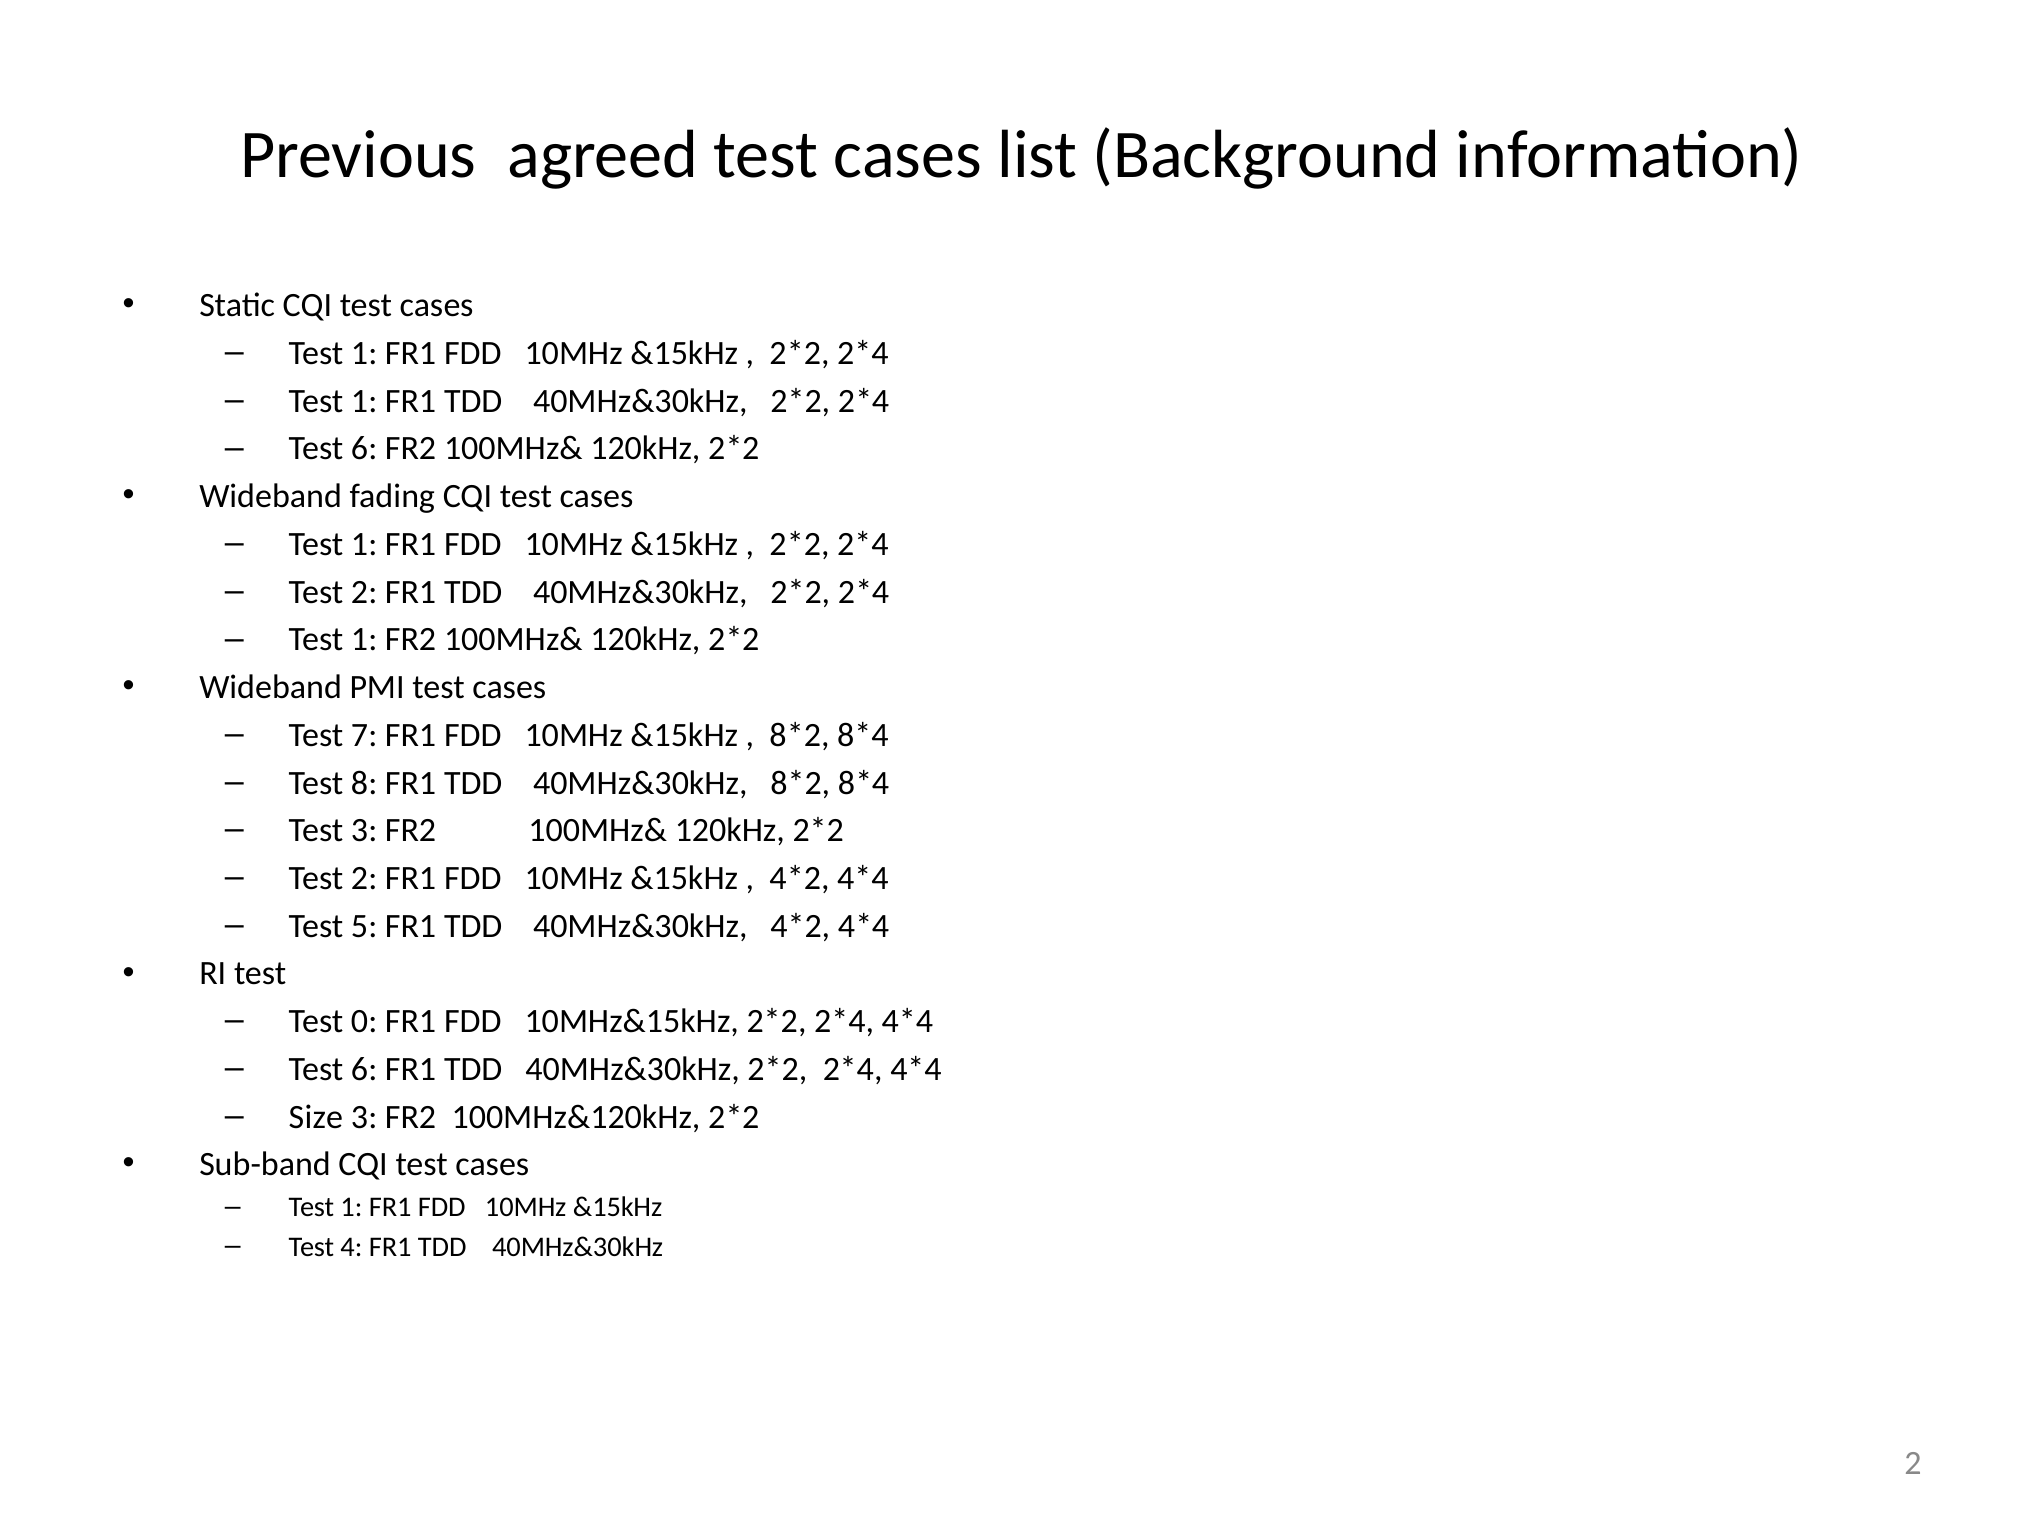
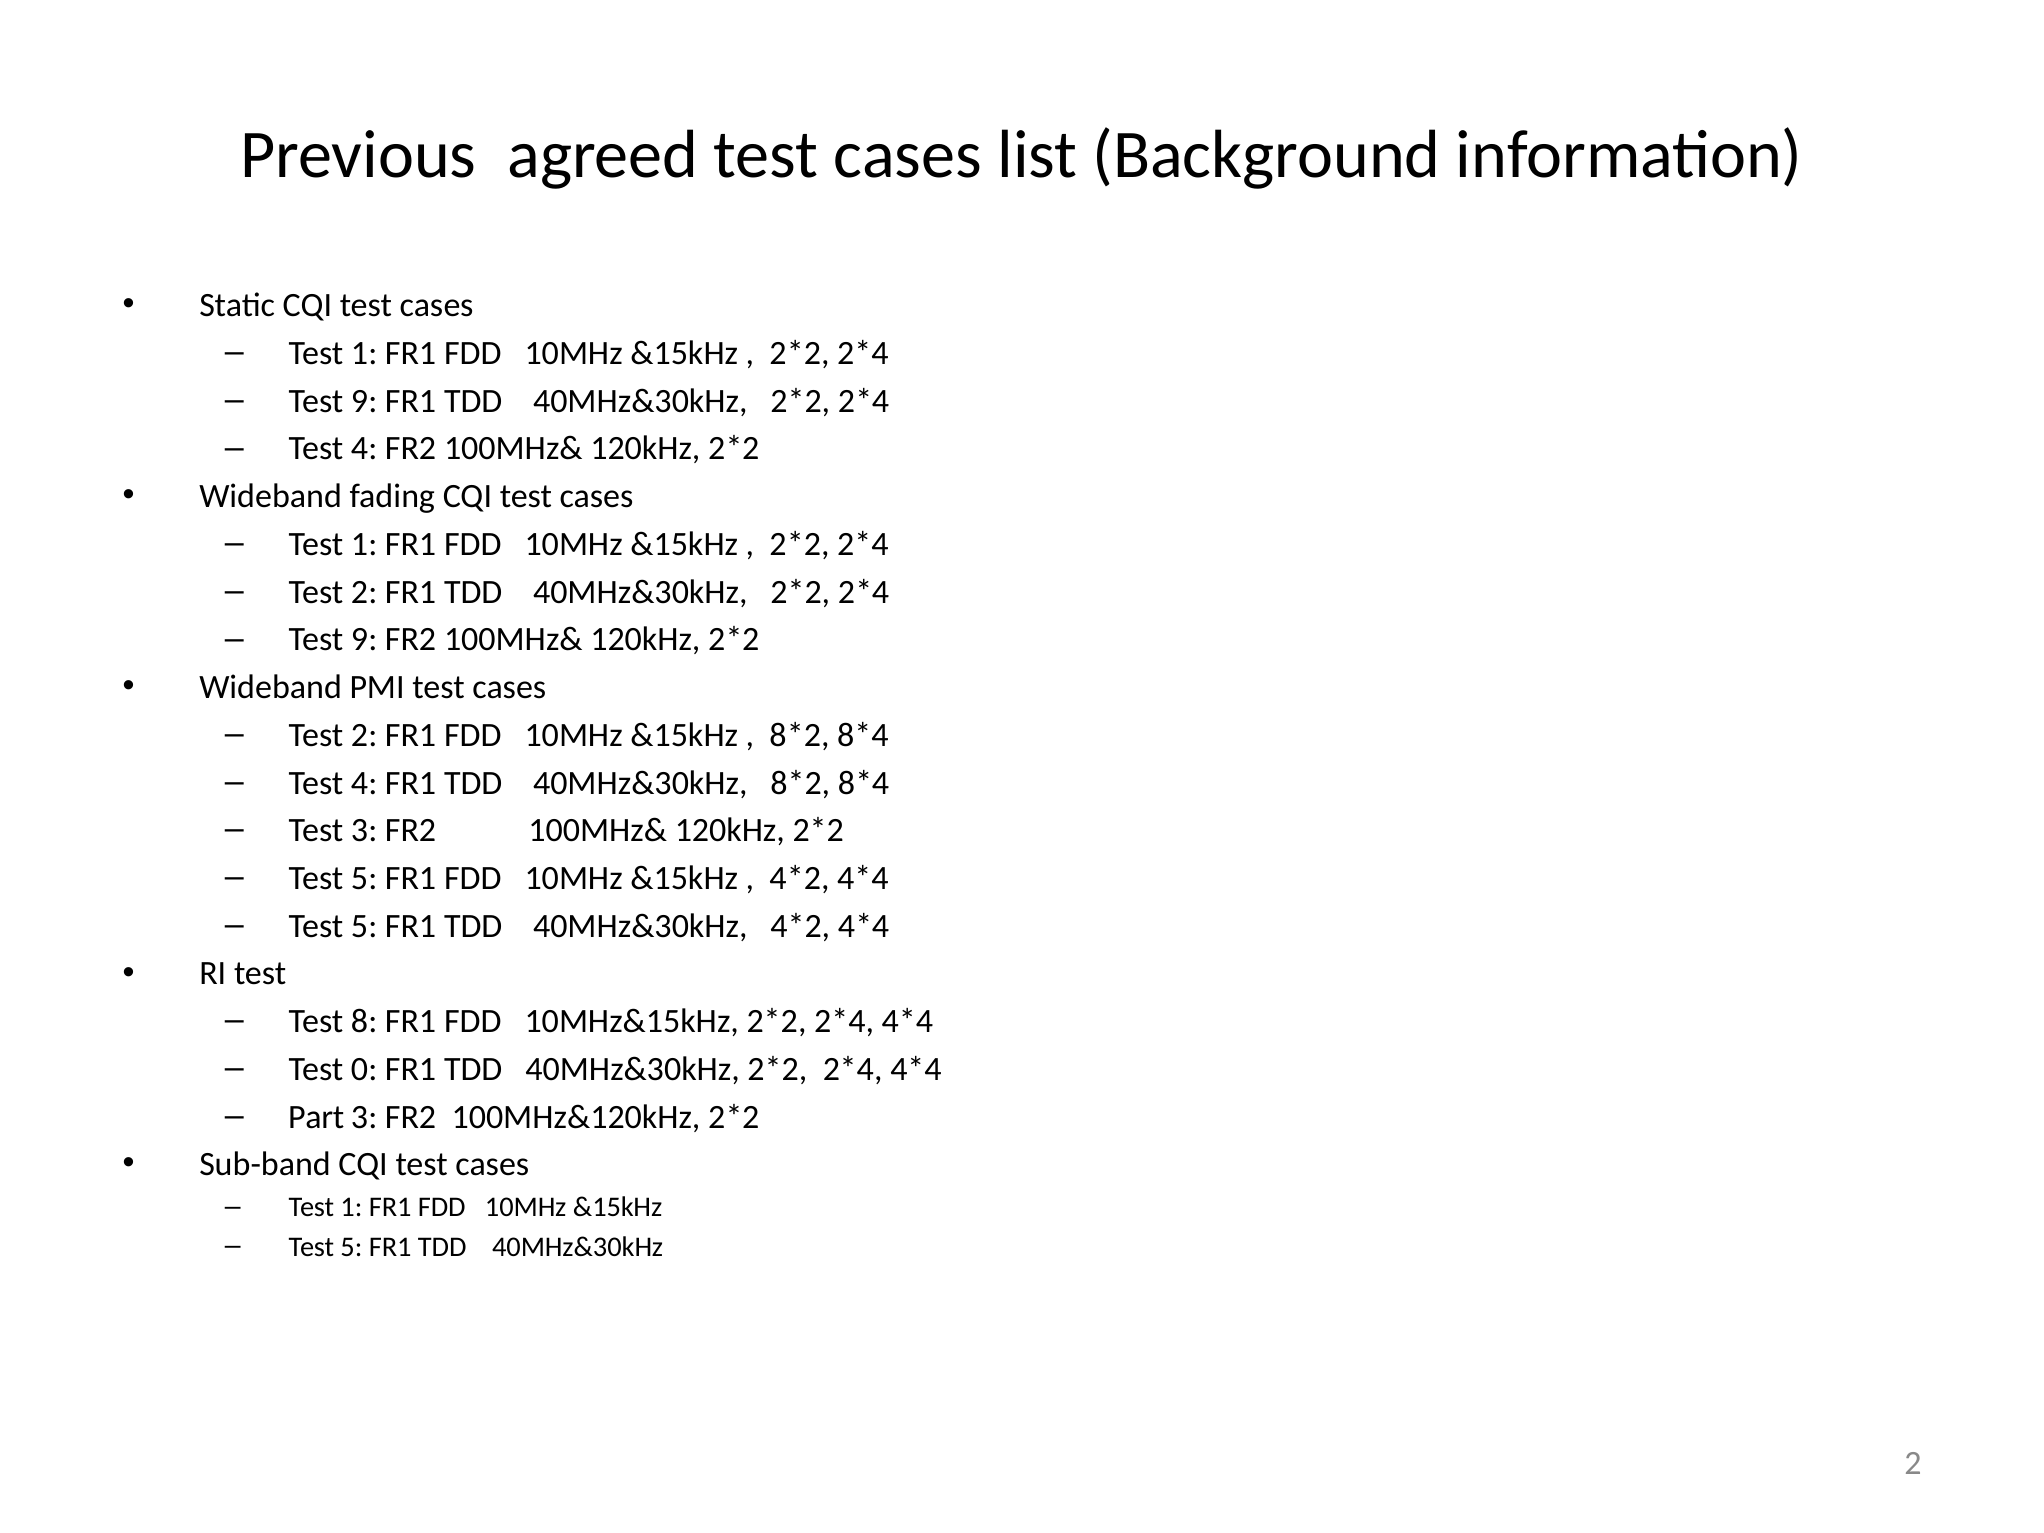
1 at (364, 401): 1 -> 9
6 at (364, 449): 6 -> 4
1 at (364, 640): 1 -> 9
7 at (364, 735): 7 -> 2
8 at (364, 783): 8 -> 4
2 at (364, 878): 2 -> 5
0: 0 -> 8
6 at (364, 1069): 6 -> 0
Size: Size -> Part
4 at (351, 1247): 4 -> 5
